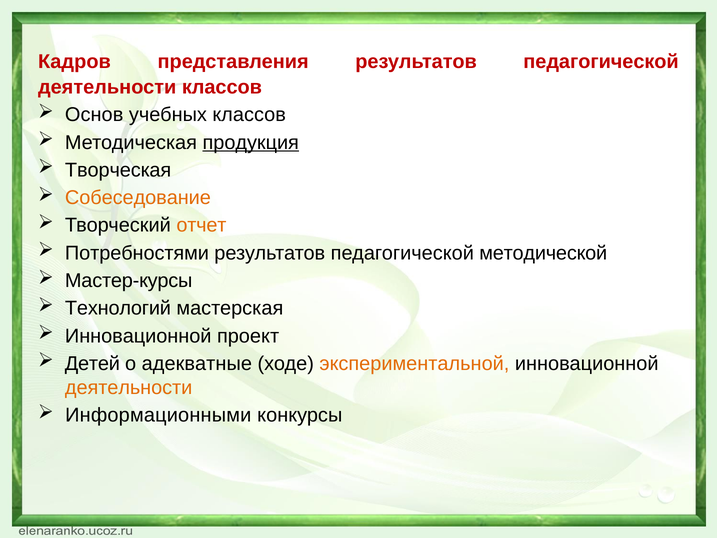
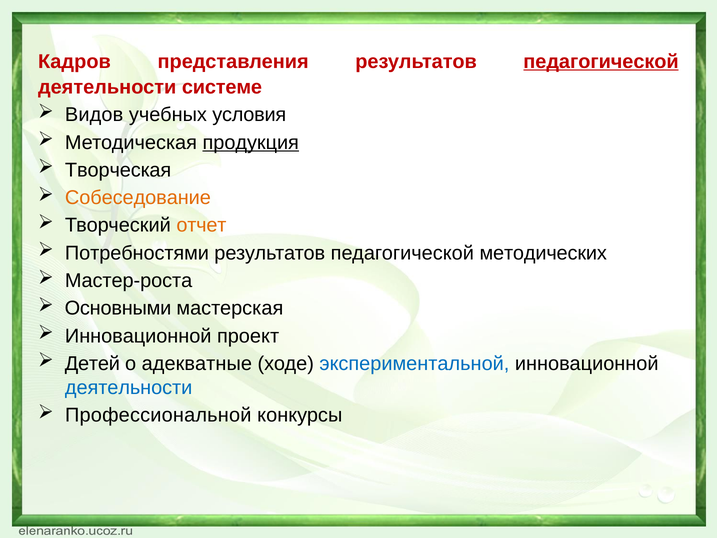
педагогической at (601, 62) underline: none -> present
деятельности классов: классов -> системе
Основ: Основ -> Видов
учебных классов: классов -> условия
методической: методической -> методических
Мастер-курсы: Мастер-курсы -> Мастер-роста
Технологий: Технологий -> Основными
экспериментальной colour: orange -> blue
деятельности at (129, 387) colour: orange -> blue
Информационными: Информационными -> Профессиональной
